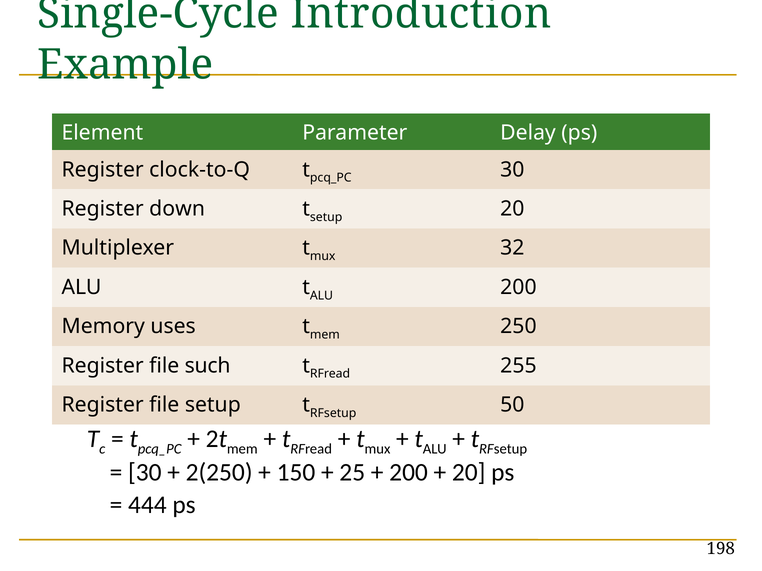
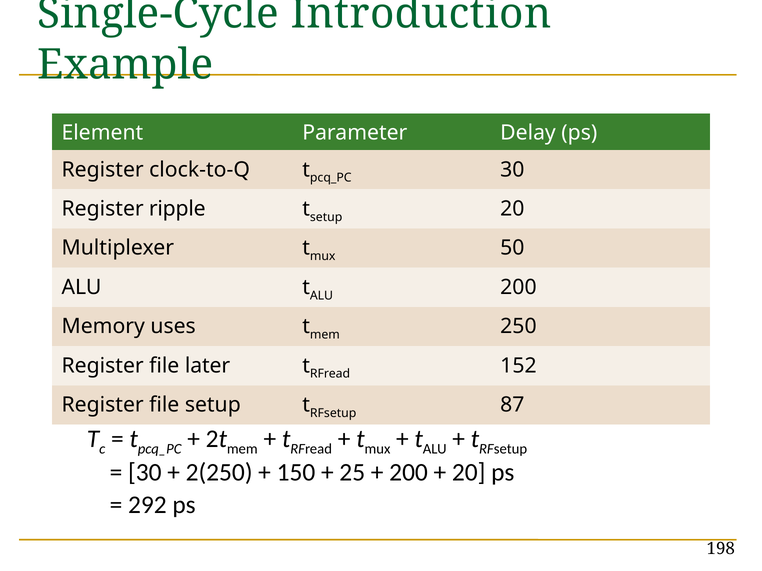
down: down -> ripple
32: 32 -> 50
such: such -> later
255: 255 -> 152
50: 50 -> 87
444: 444 -> 292
